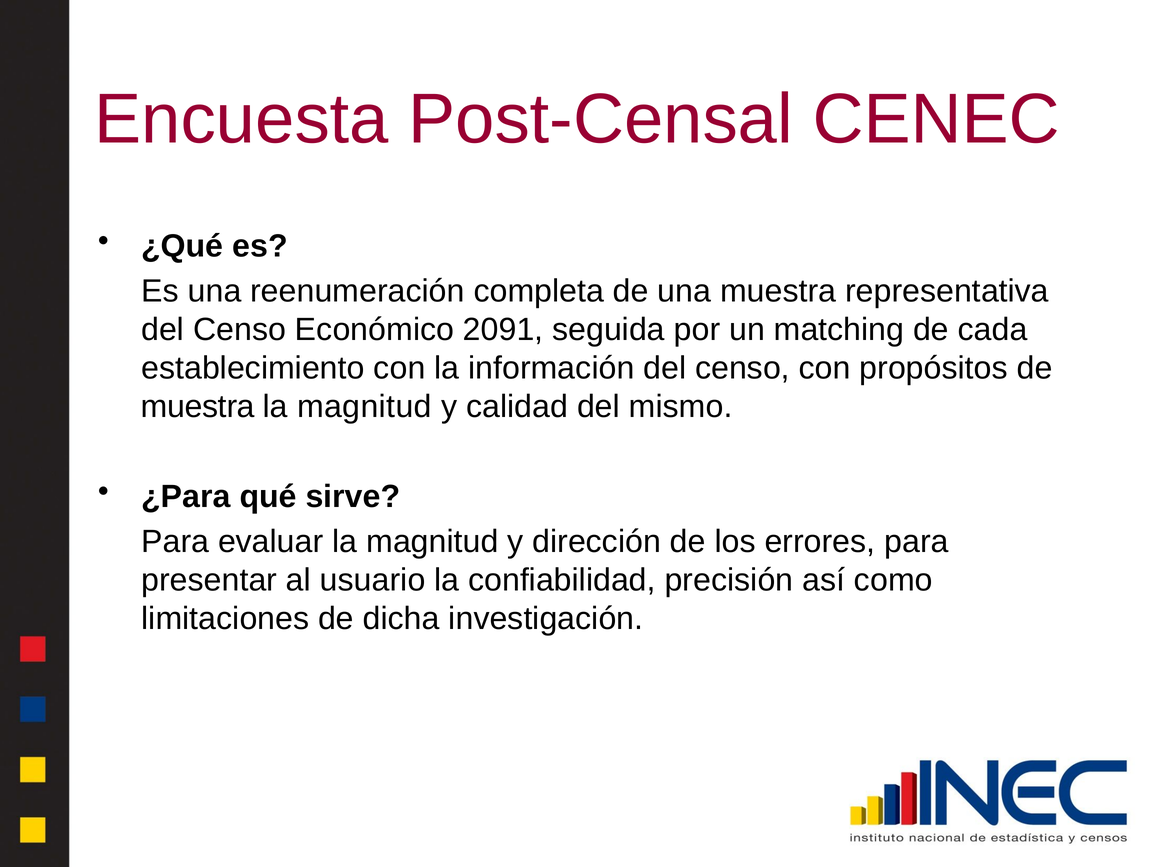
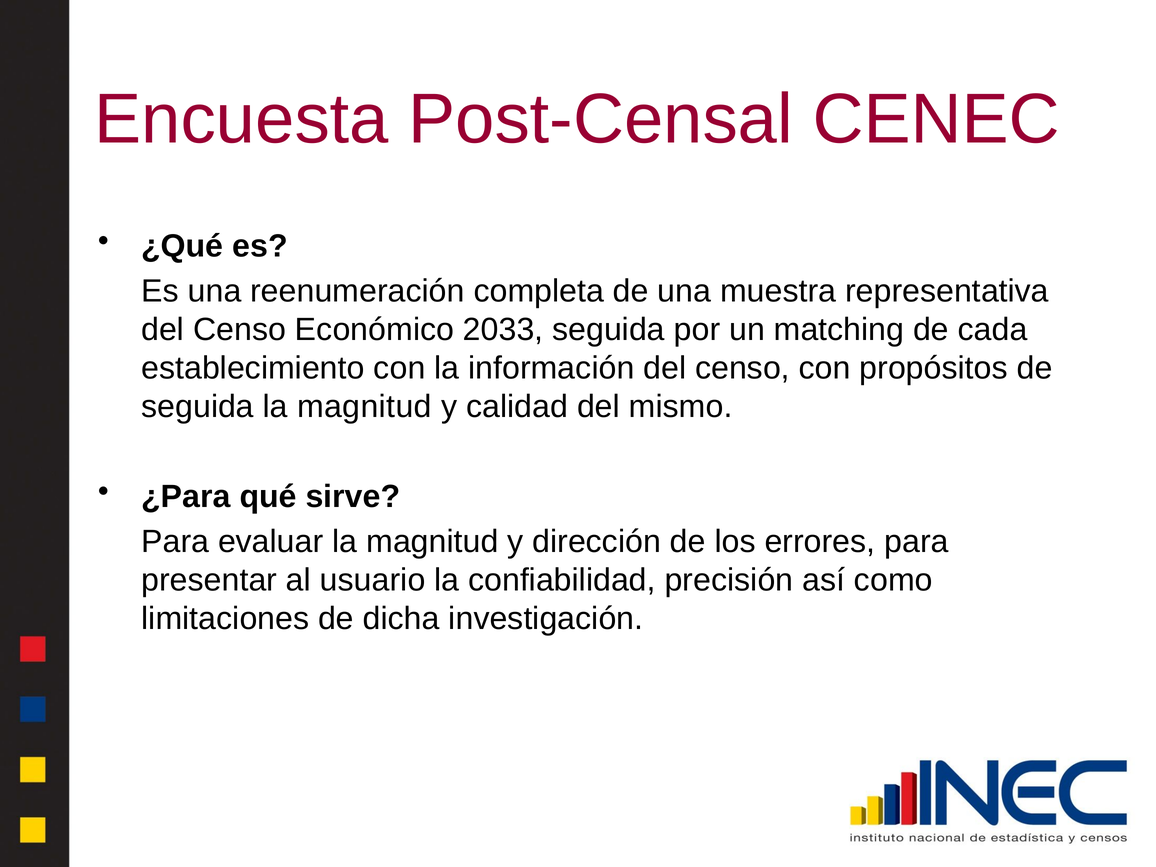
2091: 2091 -> 2033
muestra at (198, 407): muestra -> seguida
